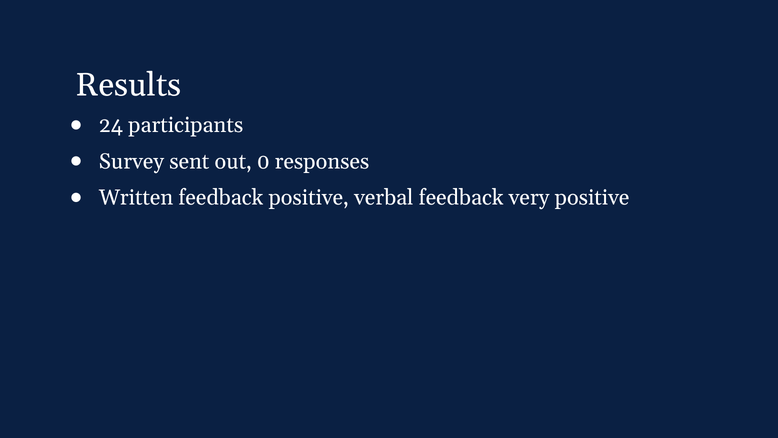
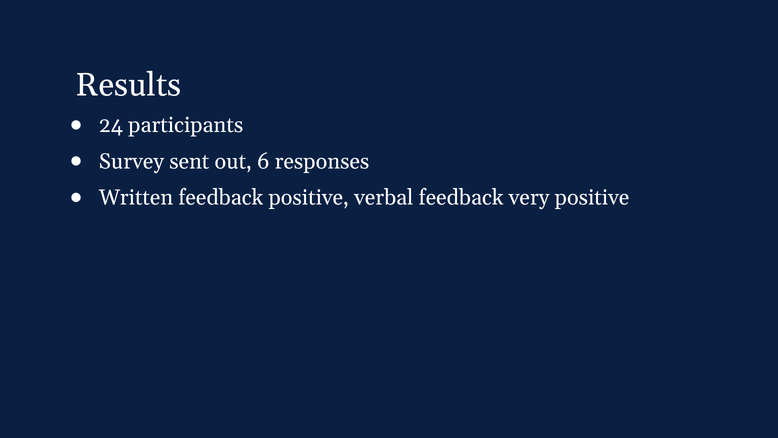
0: 0 -> 6
